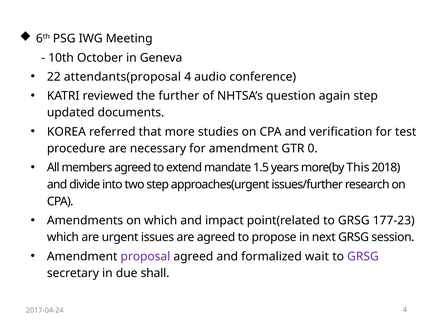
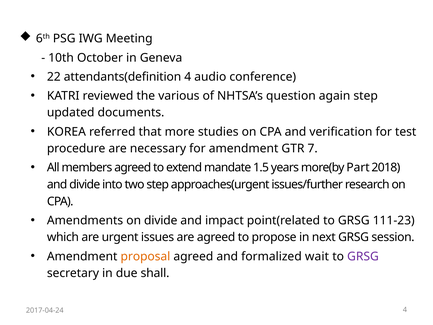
attendants(proposal: attendants(proposal -> attendants(definition
further: further -> various
0: 0 -> 7
This: This -> Part
on which: which -> divide
177-23: 177-23 -> 111-23
proposal colour: purple -> orange
